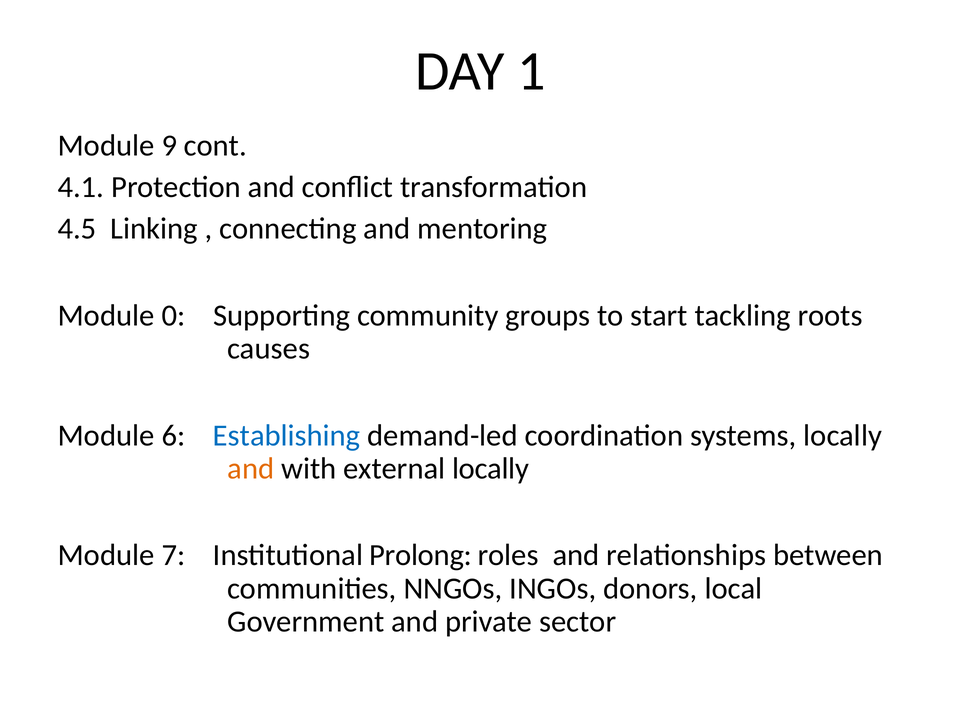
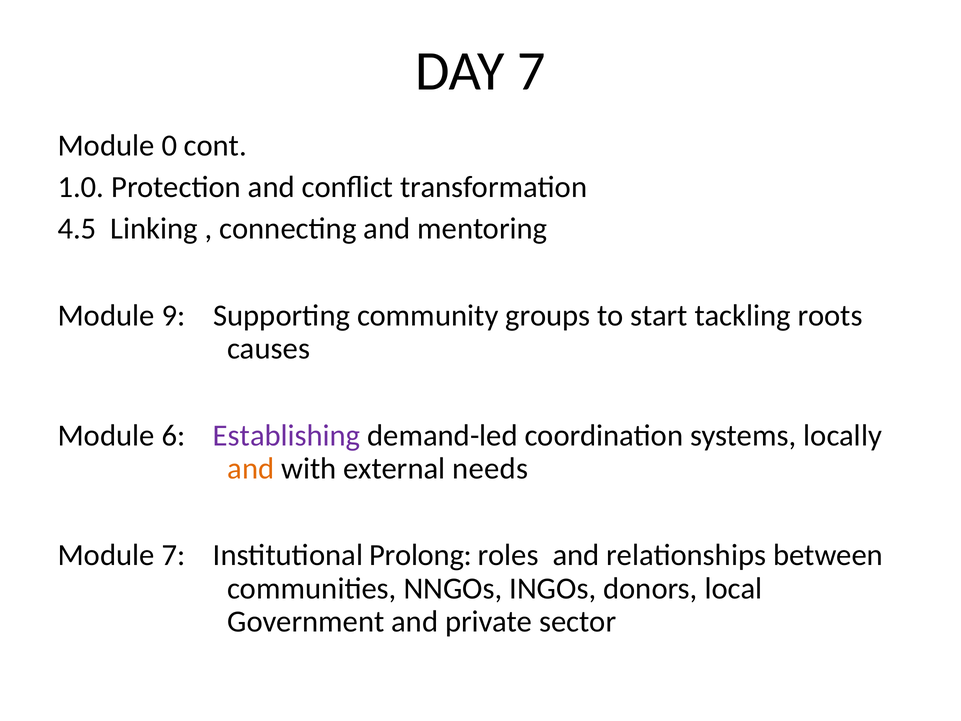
DAY 1: 1 -> 7
9: 9 -> 0
4.1: 4.1 -> 1.0
0: 0 -> 9
Establishing colour: blue -> purple
external locally: locally -> needs
